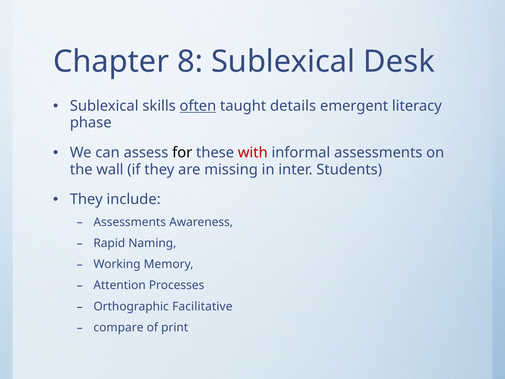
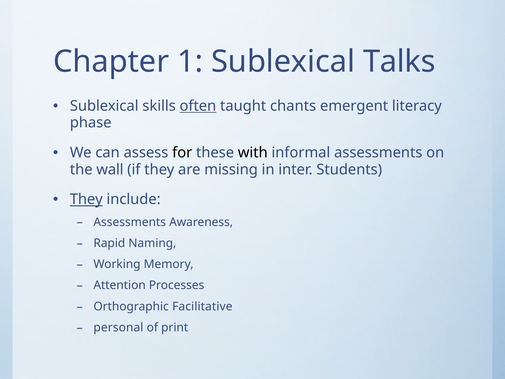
8: 8 -> 1
Desk: Desk -> Talks
details: details -> chants
with colour: red -> black
They at (86, 199) underline: none -> present
compare: compare -> personal
